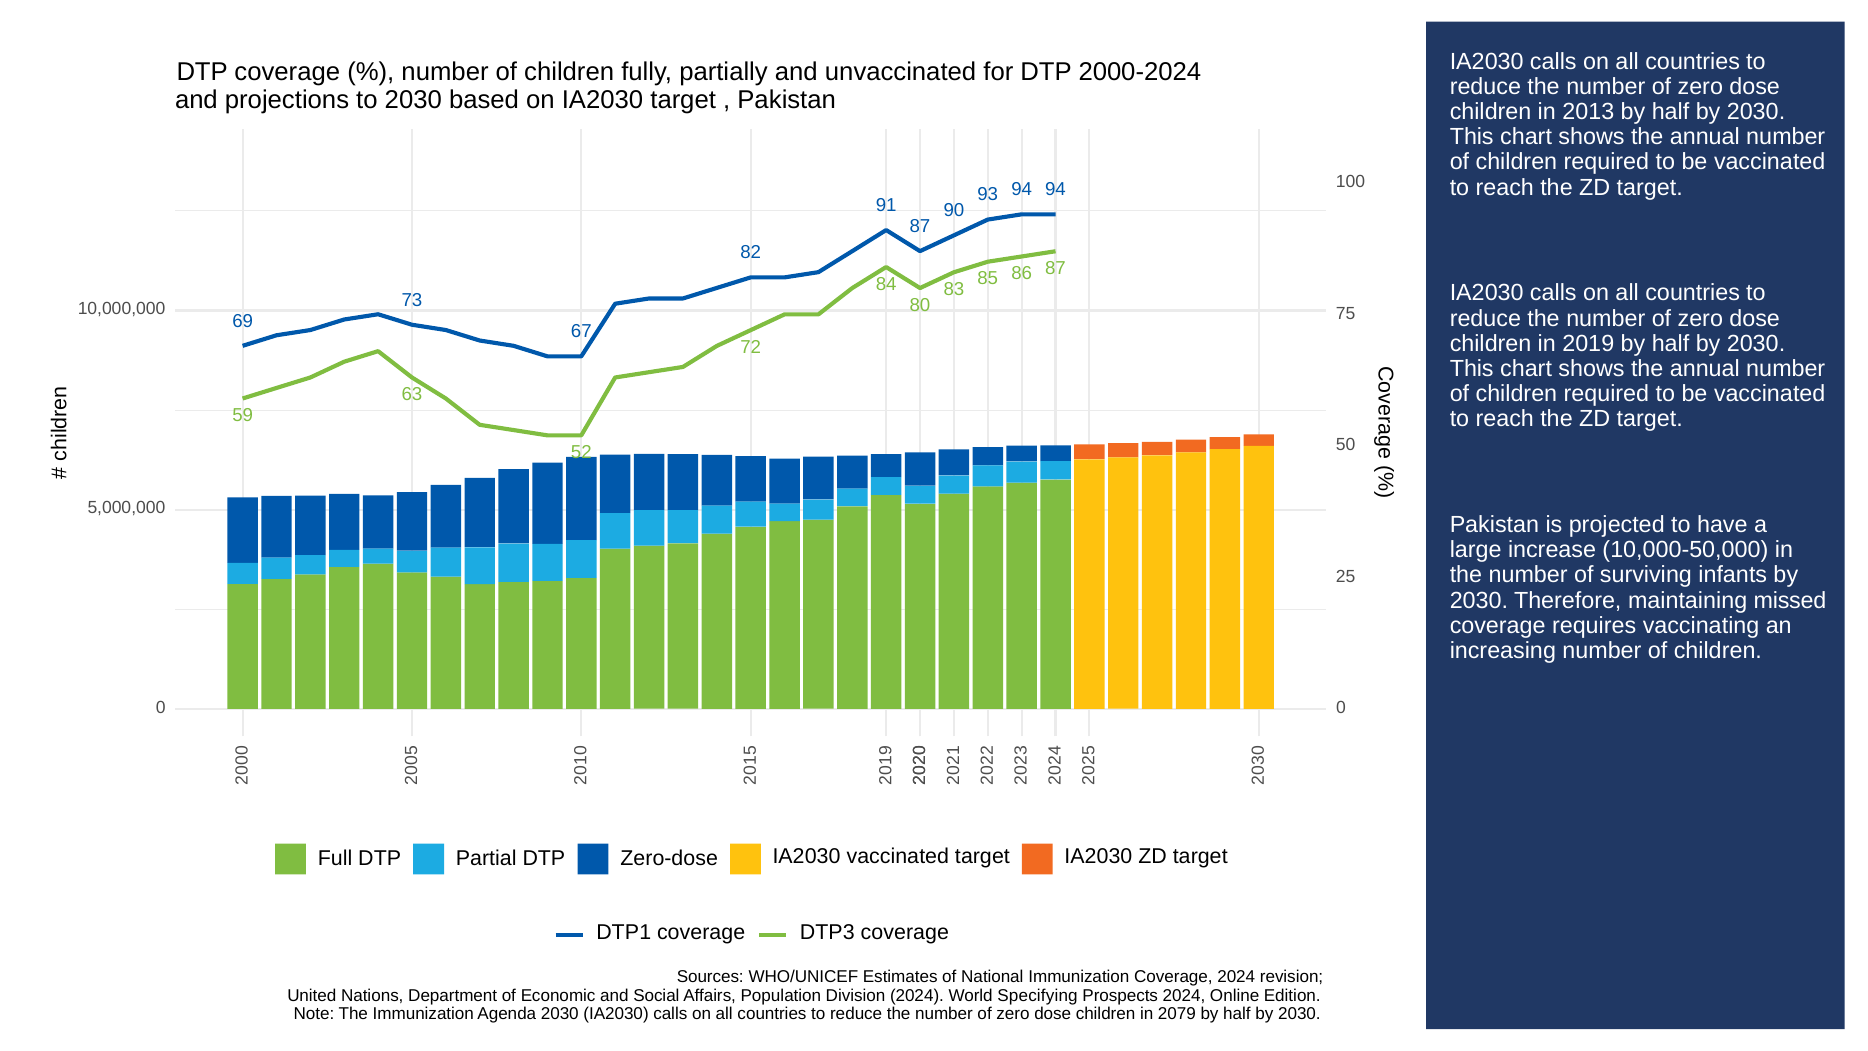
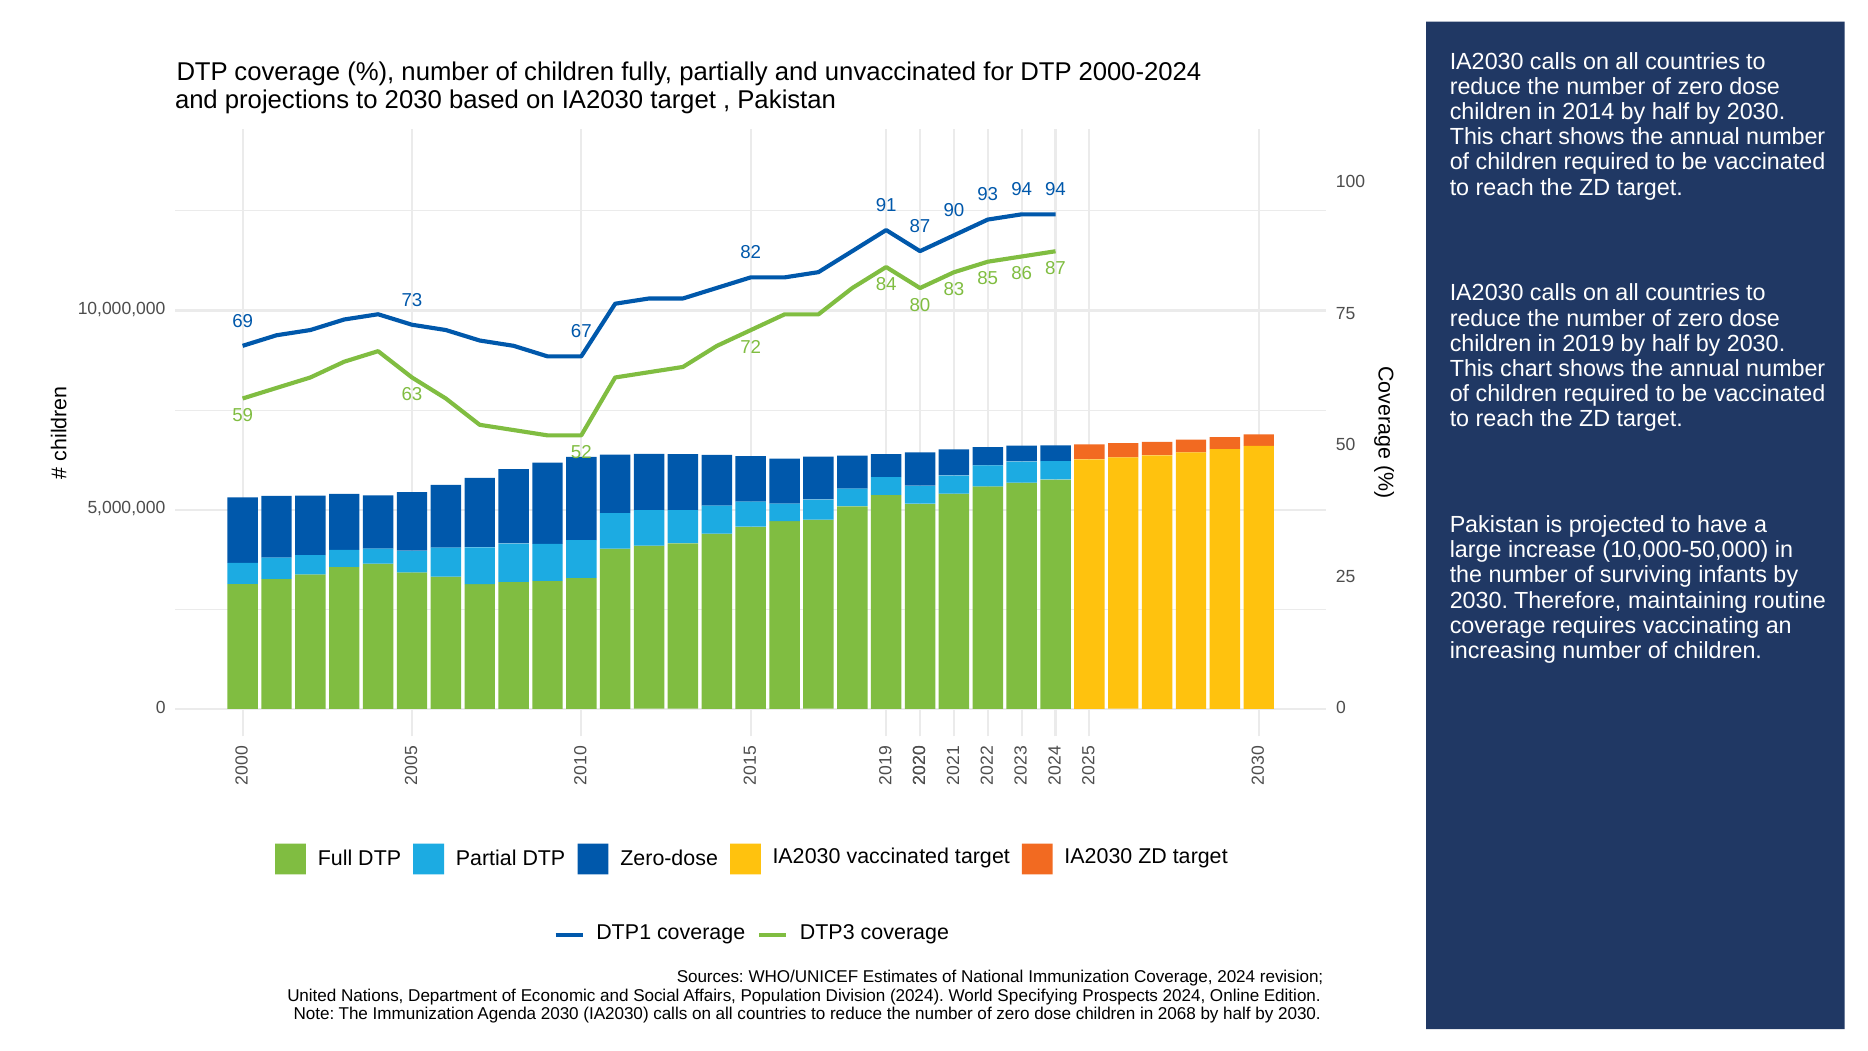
2013: 2013 -> 2014
missed: missed -> routine
2079: 2079 -> 2068
